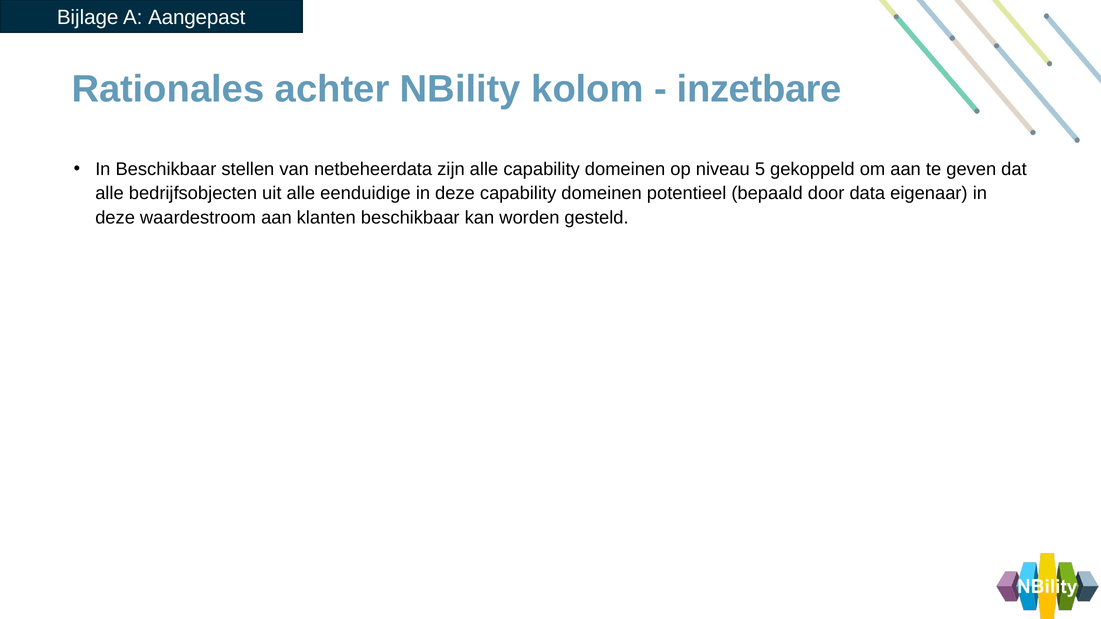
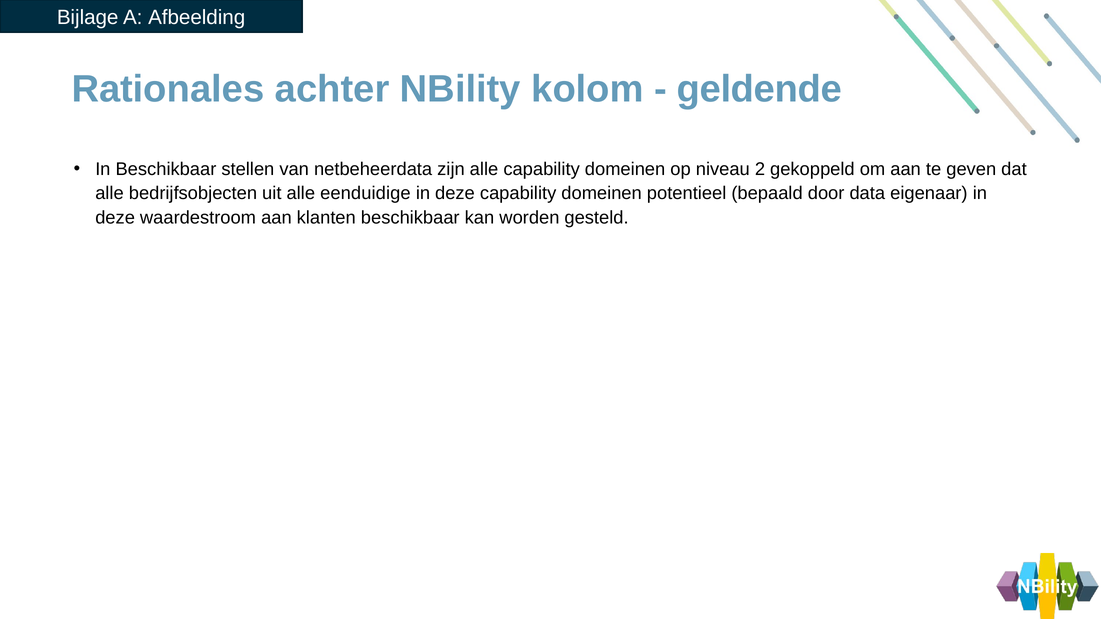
Aangepast: Aangepast -> Afbeelding
inzetbare: inzetbare -> geldende
5: 5 -> 2
